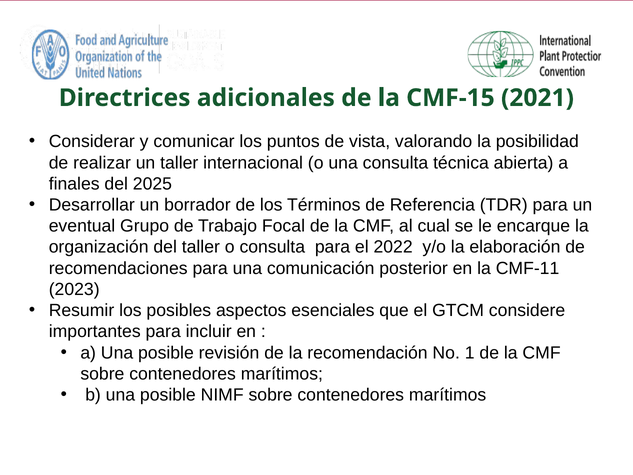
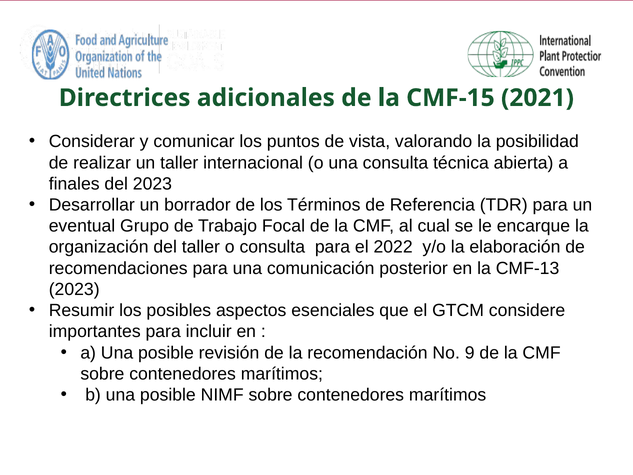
del 2025: 2025 -> 2023
CMF-11: CMF-11 -> CMF-13
1: 1 -> 9
